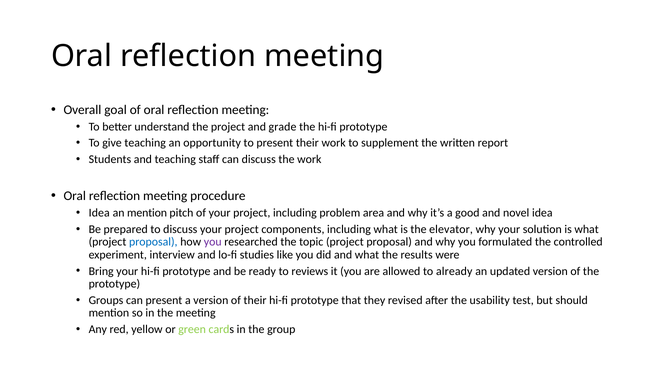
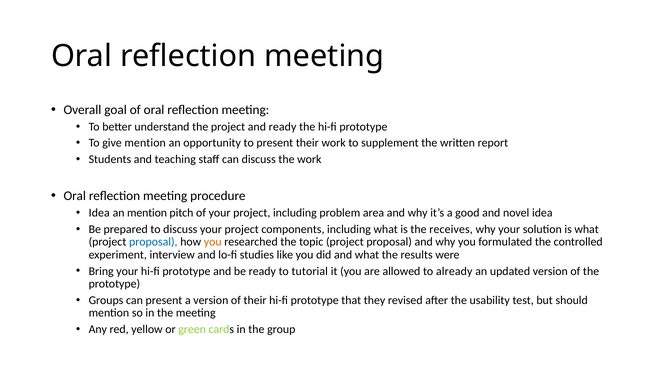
and grade: grade -> ready
give teaching: teaching -> mention
elevator: elevator -> receives
you at (213, 242) colour: purple -> orange
reviews: reviews -> tutorial
